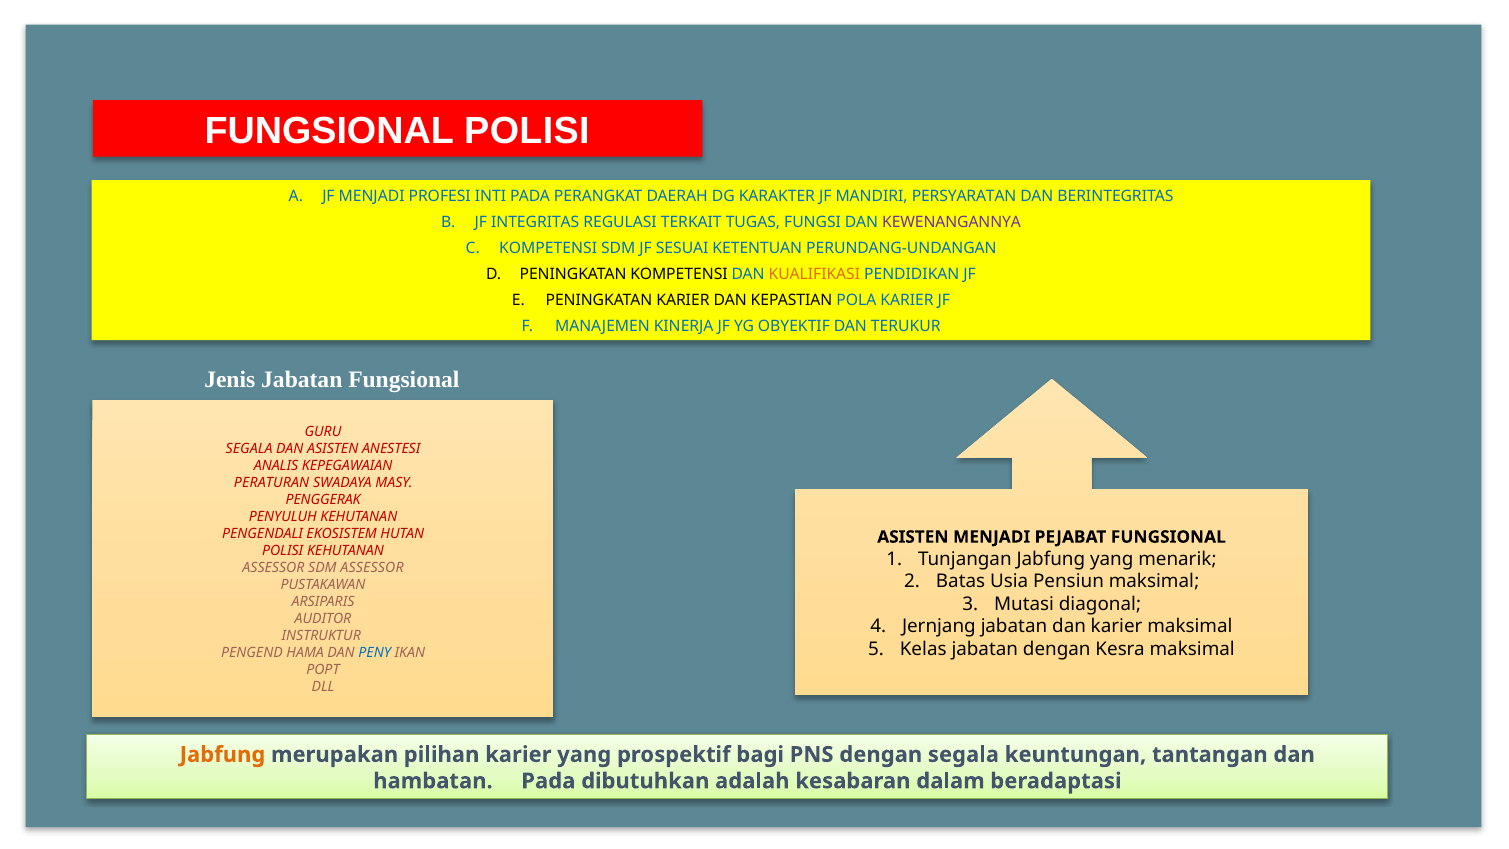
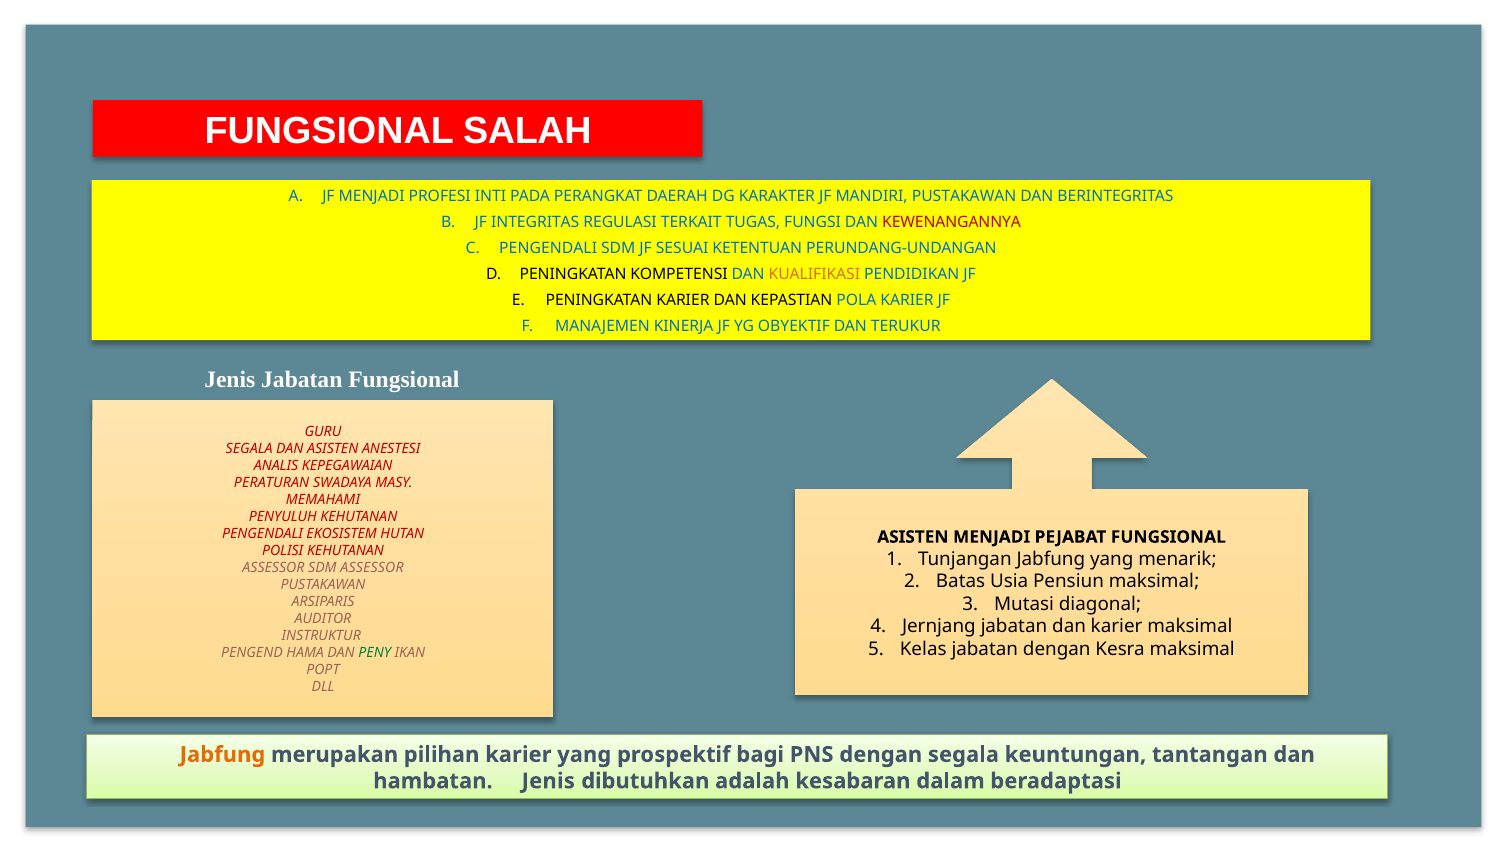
FUNGSIONAL POLISI: POLISI -> SALAH
MANDIRI PERSYARATAN: PERSYARATAN -> PUSTAKAWAN
KEWENANGANNYA colour: purple -> red
KOMPETENSI at (548, 248): KOMPETENSI -> PENGENDALI
PENGGERAK: PENGGERAK -> MEMAHAMI
PENY colour: blue -> green
hambatan Pada: Pada -> Jenis
